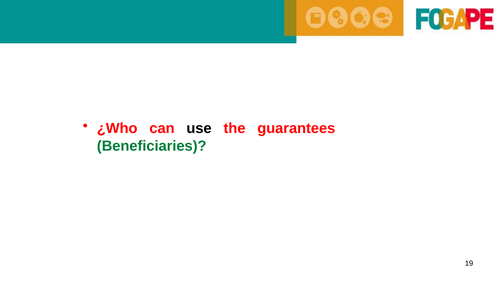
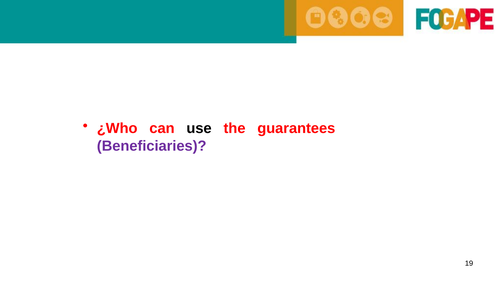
Beneficiaries colour: green -> purple
